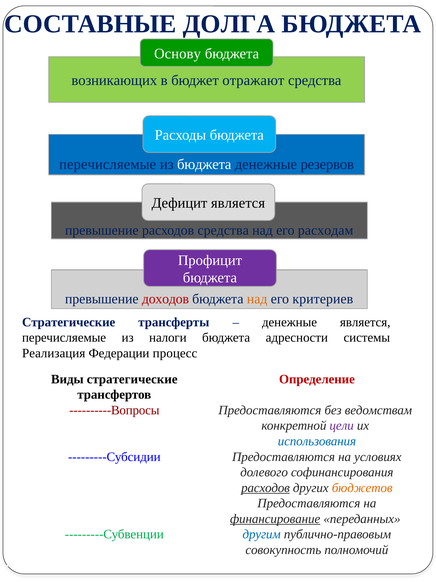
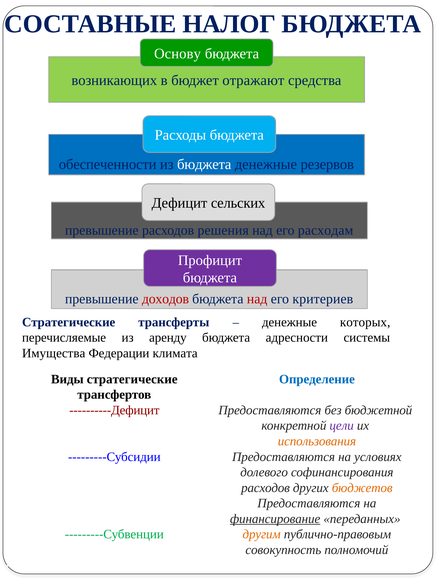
ДОЛГА: ДОЛГА -> НАЛОГ
перечисляемые at (108, 164): перечисляемые -> обеспеченности
Дефицит является: является -> сельских
расходов средства: средства -> решения
над at (257, 299) colour: orange -> red
денежные является: является -> которых
налоги: налоги -> аренду
Реализация: Реализация -> Имущества
процесс: процесс -> климата
Определение colour: red -> blue
----------Вопросы: ----------Вопросы -> ----------Дефицит
ведомствам: ведомствам -> бюджетной
использования colour: blue -> orange
расходов at (266, 487) underline: present -> none
другим colour: blue -> orange
